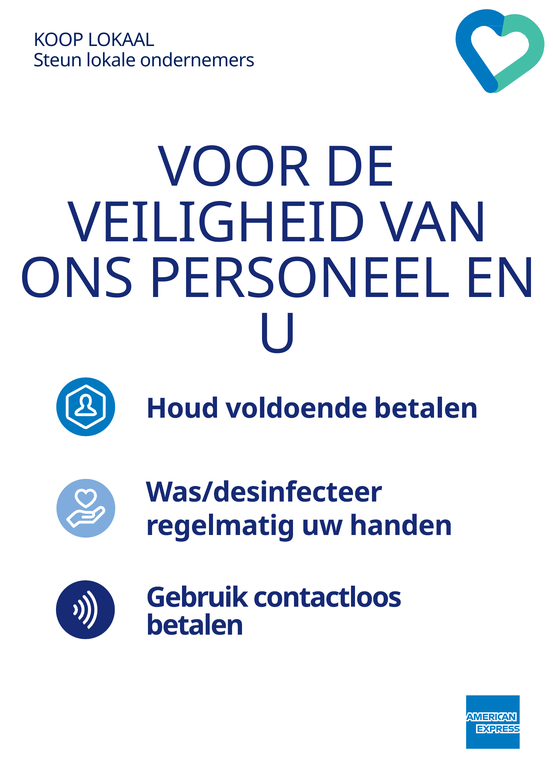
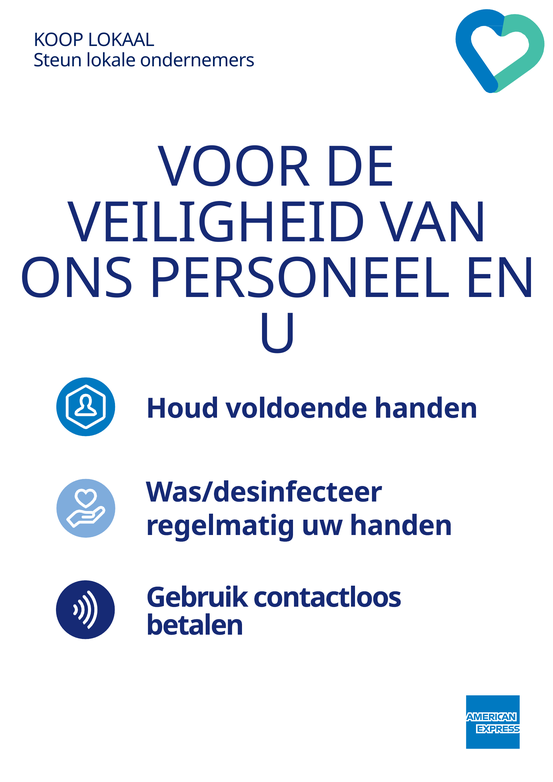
voldoende betalen: betalen -> handen
